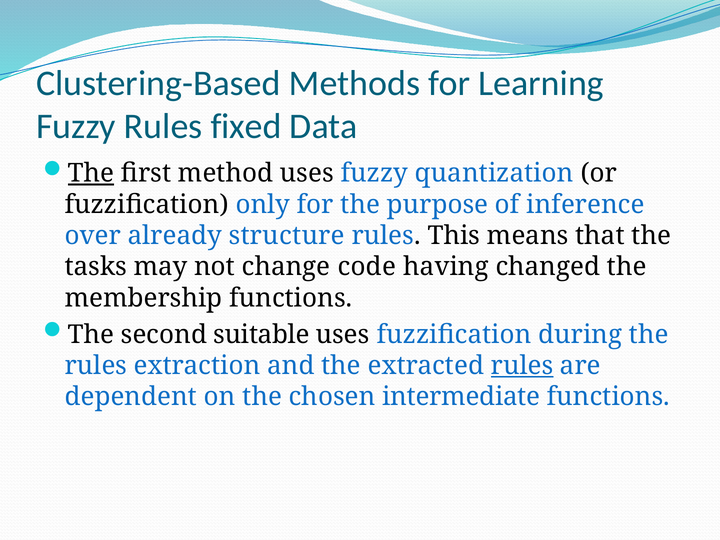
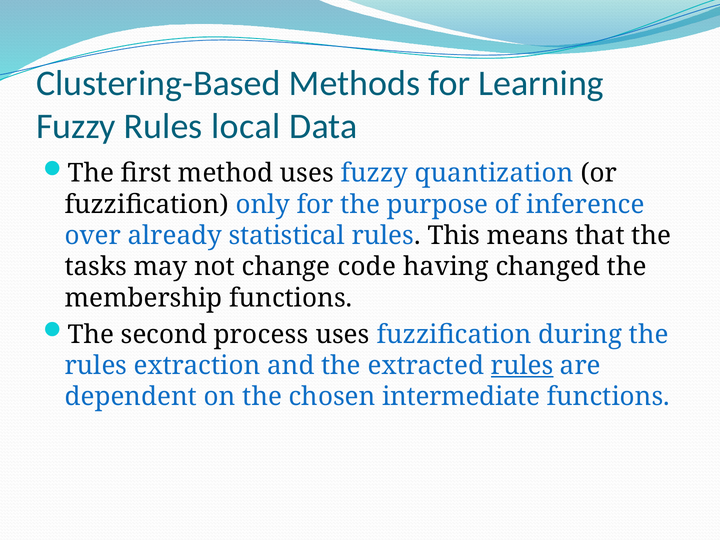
fixed: fixed -> local
The at (91, 173) underline: present -> none
structure: structure -> statistical
suitable: suitable -> process
